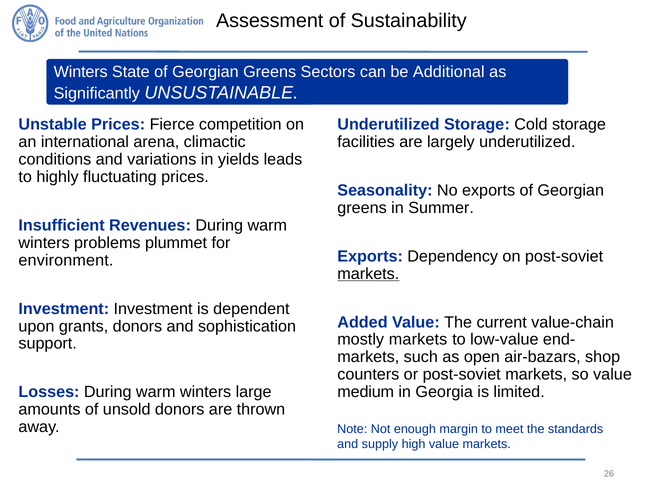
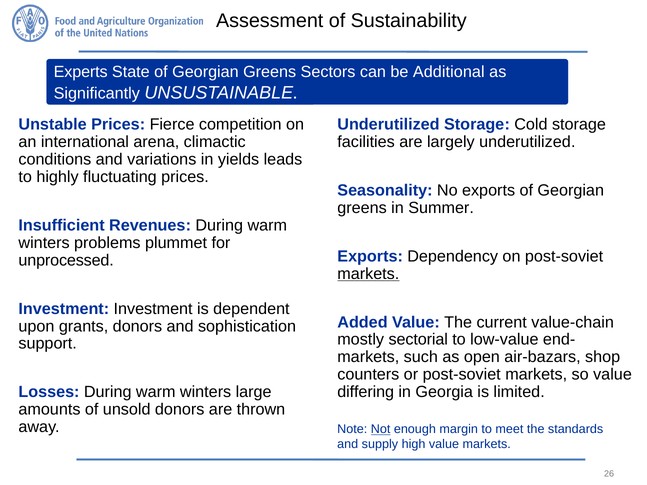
Winters at (81, 72): Winters -> Experts
environment: environment -> unprocessed
mostly markets: markets -> sectorial
medium: medium -> differing
Not underline: none -> present
